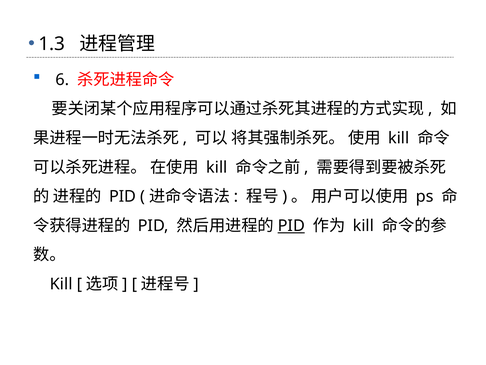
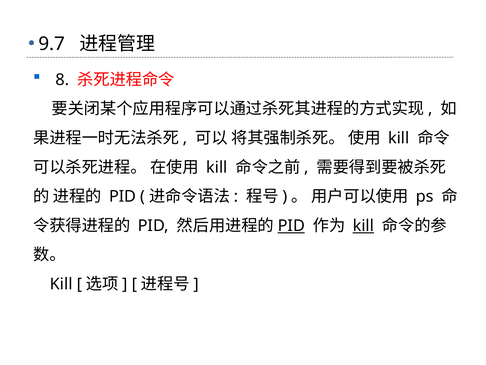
1.3: 1.3 -> 9.7
6: 6 -> 8
kill at (363, 225) underline: none -> present
